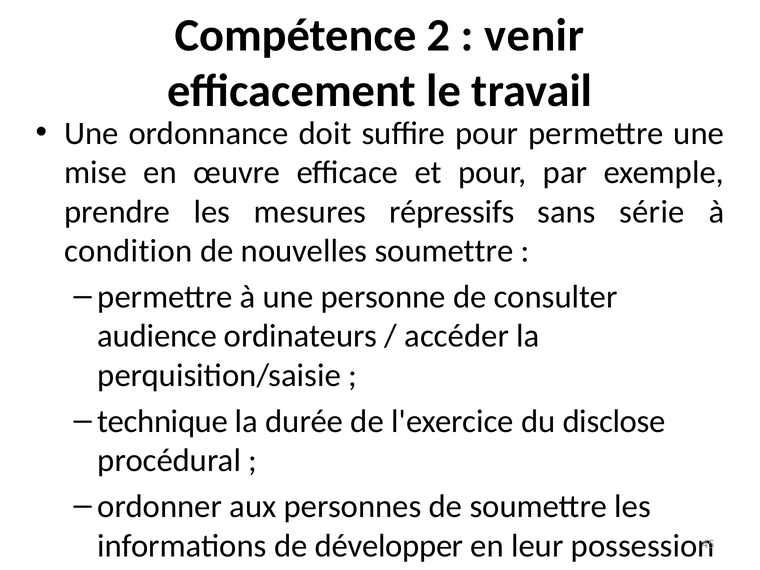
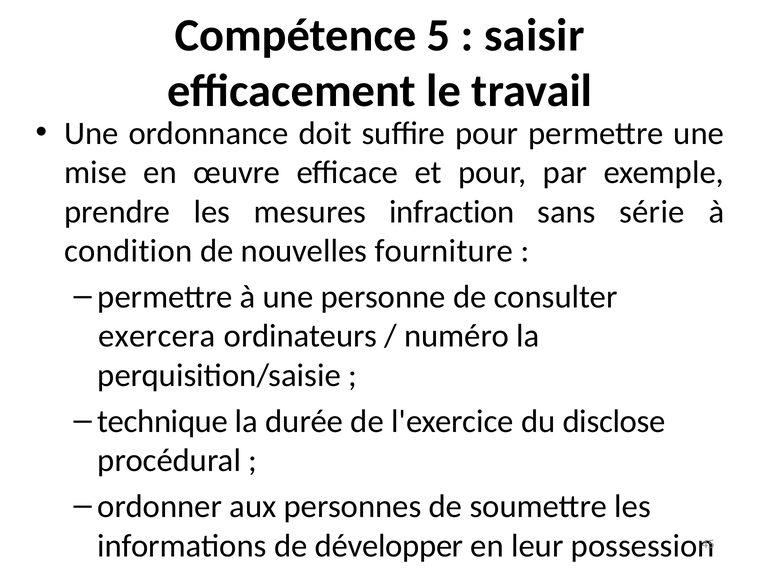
2: 2 -> 5
venir: venir -> saisir
répressifs: répressifs -> infraction
nouvelles soumettre: soumettre -> fourniture
audience: audience -> exercera
accéder: accéder -> numéro
